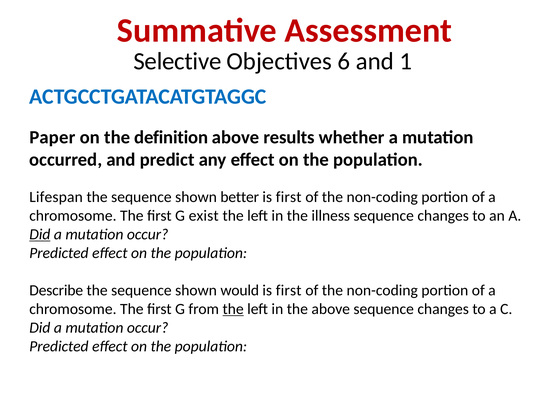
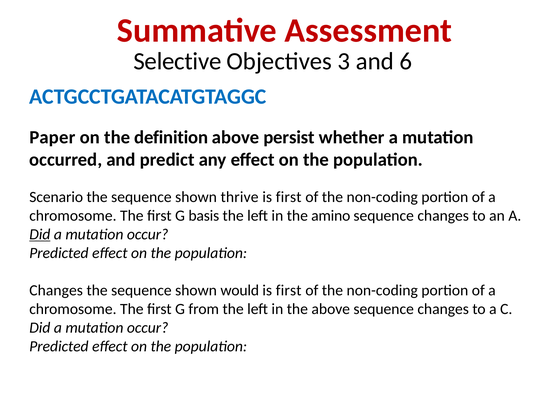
6: 6 -> 3
1: 1 -> 6
results: results -> persist
Lifespan: Lifespan -> Scenario
better: better -> thrive
exist: exist -> basis
illness: illness -> amino
Describe at (56, 290): Describe -> Changes
the at (233, 309) underline: present -> none
